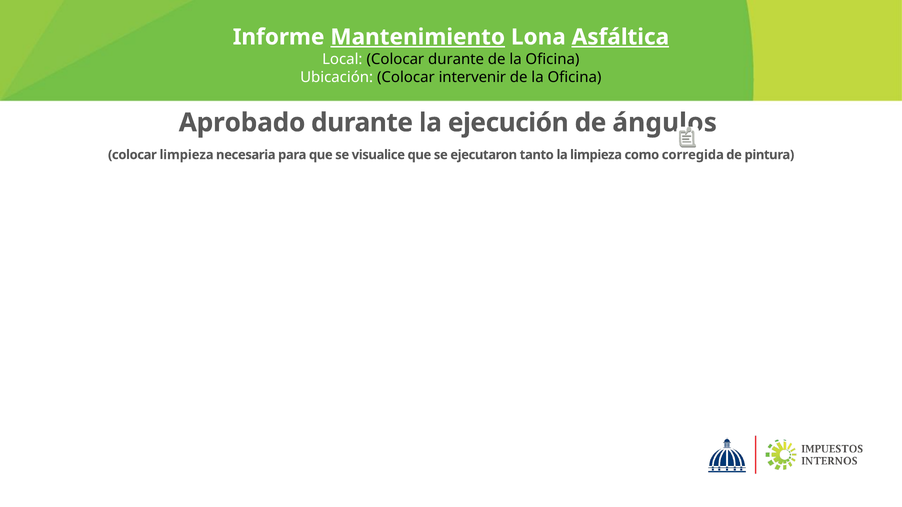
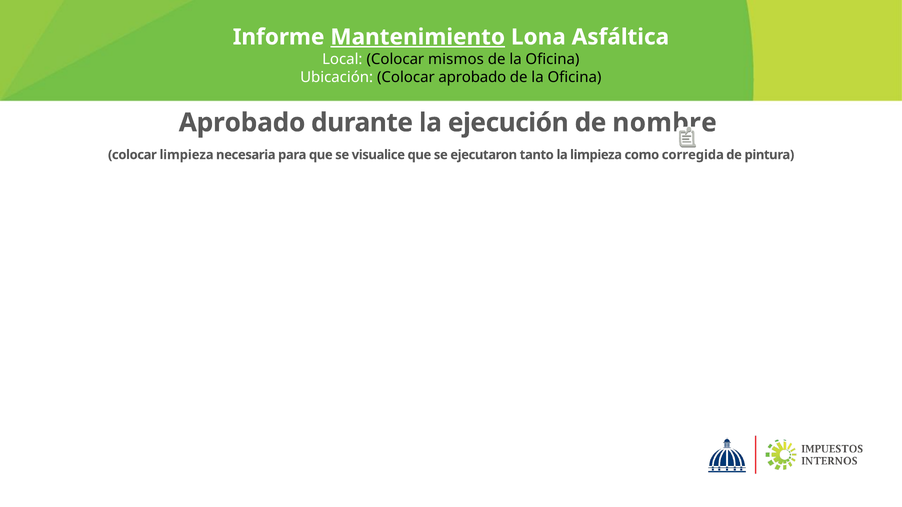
Asfáltica underline: present -> none
Colocar durante: durante -> mismos
Colocar intervenir: intervenir -> aprobado
ángulos: ángulos -> nombre
